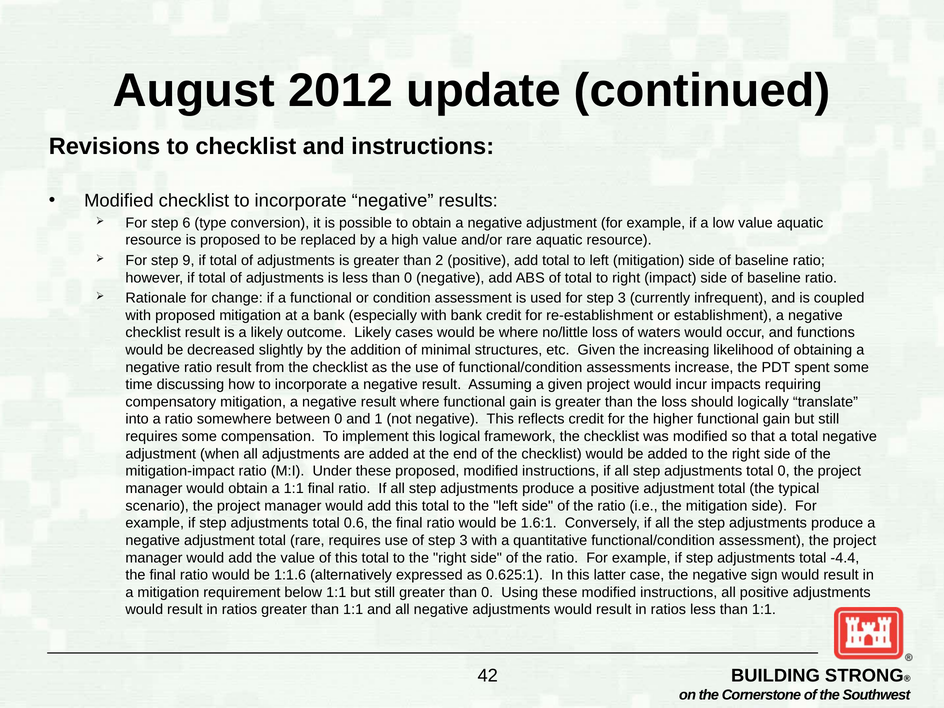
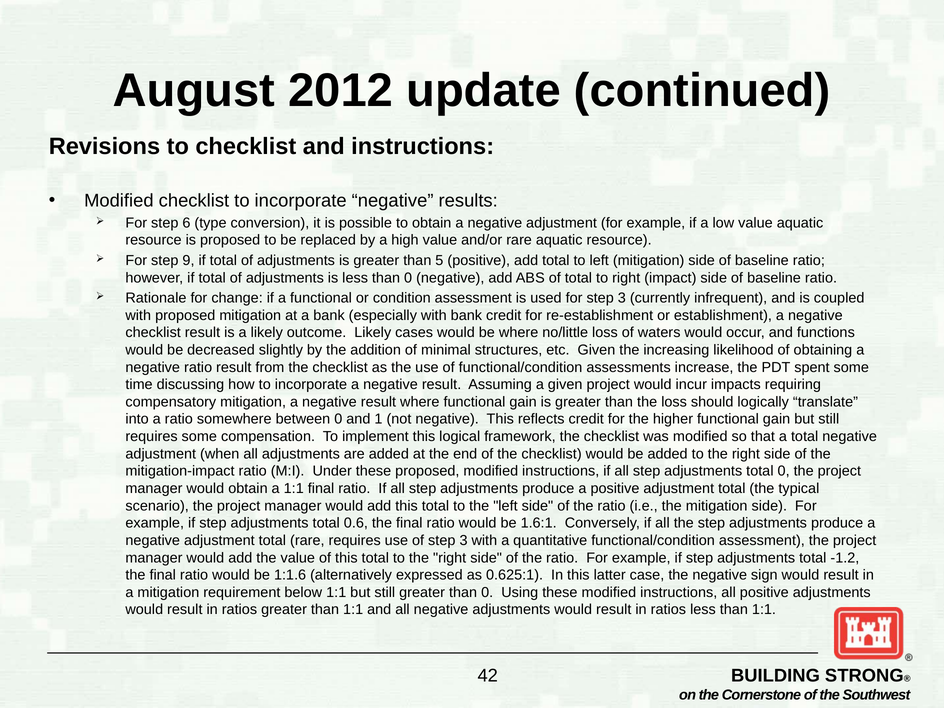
2: 2 -> 5
-4.4: -4.4 -> -1.2
